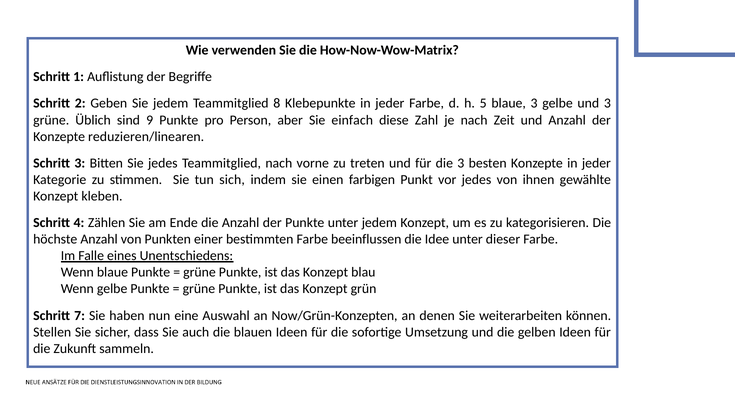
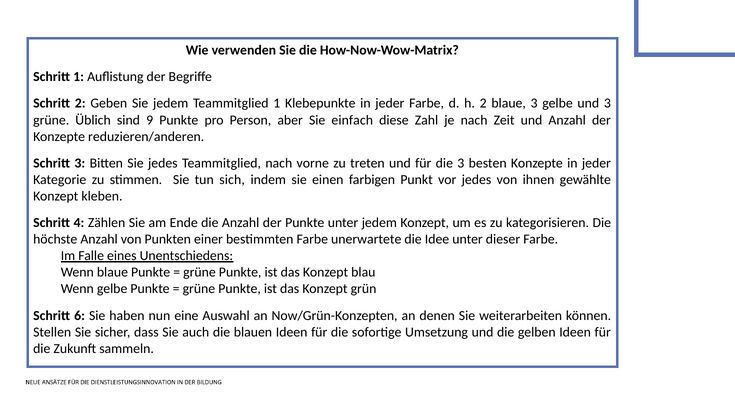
Teammitglied 8: 8 -> 1
h 5: 5 -> 2
reduzieren/linearen: reduzieren/linearen -> reduzieren/anderen
beeinflussen: beeinflussen -> unerwartete
7: 7 -> 6
